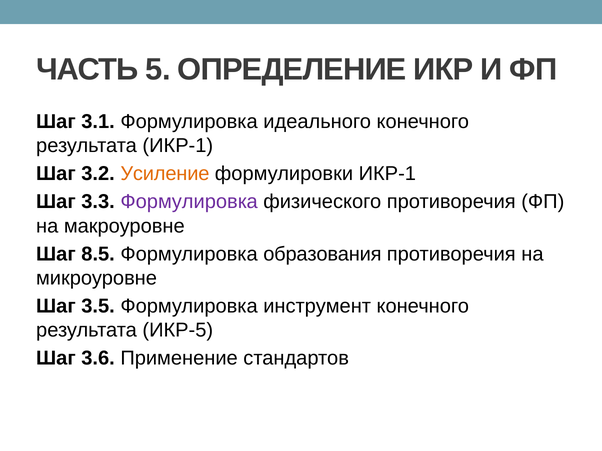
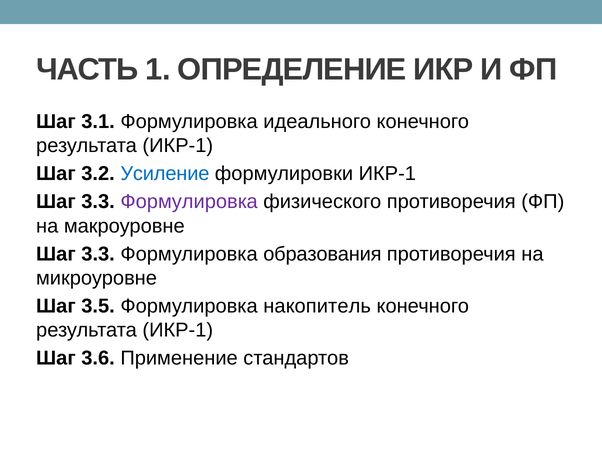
5: 5 -> 1
Усиление colour: orange -> blue
8.5 at (98, 254): 8.5 -> 3.3
инструмент: инструмент -> накопитель
ИКР-5 at (178, 330): ИКР-5 -> ИКР-1
